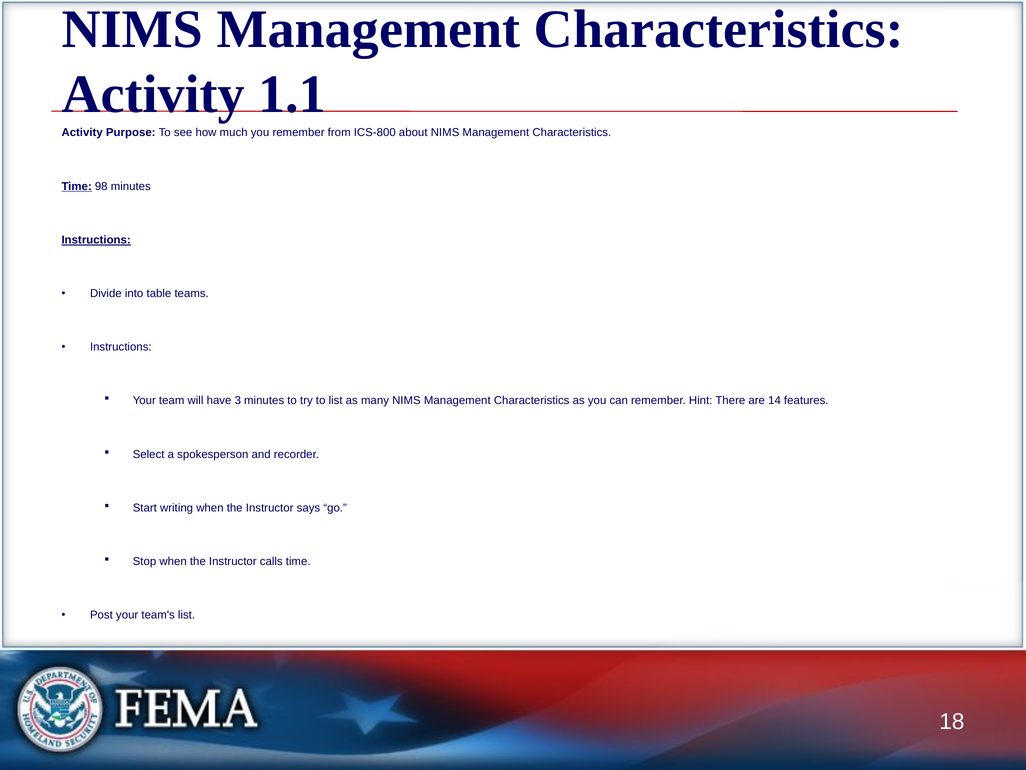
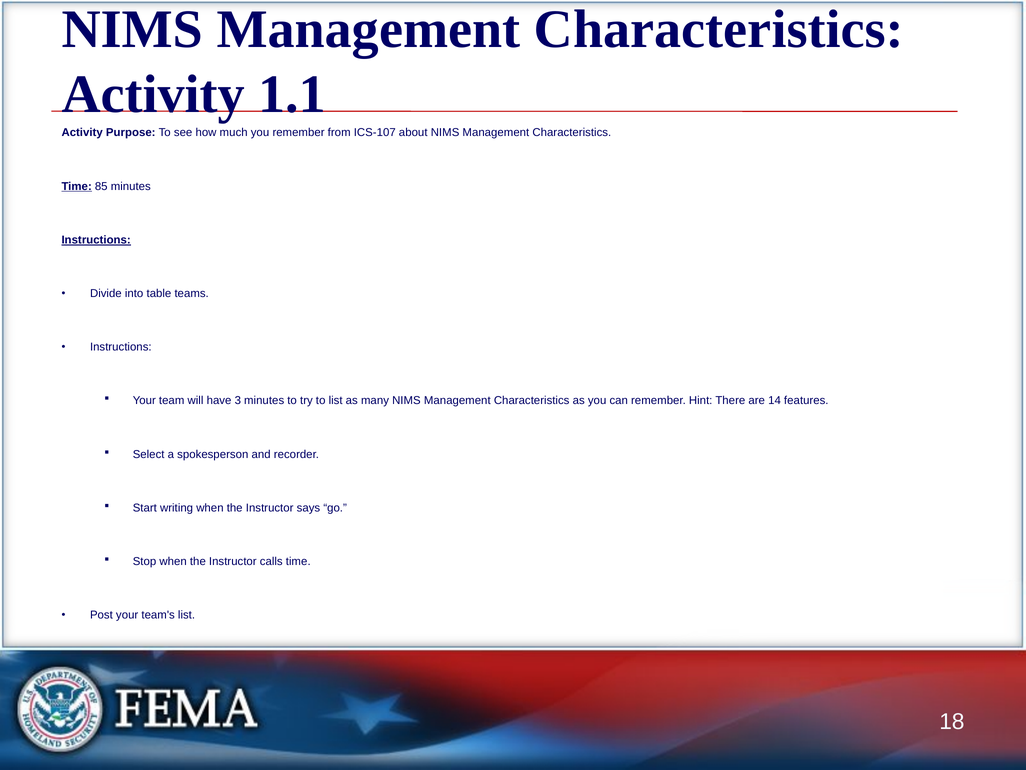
ICS-800: ICS-800 -> ICS-107
98: 98 -> 85
